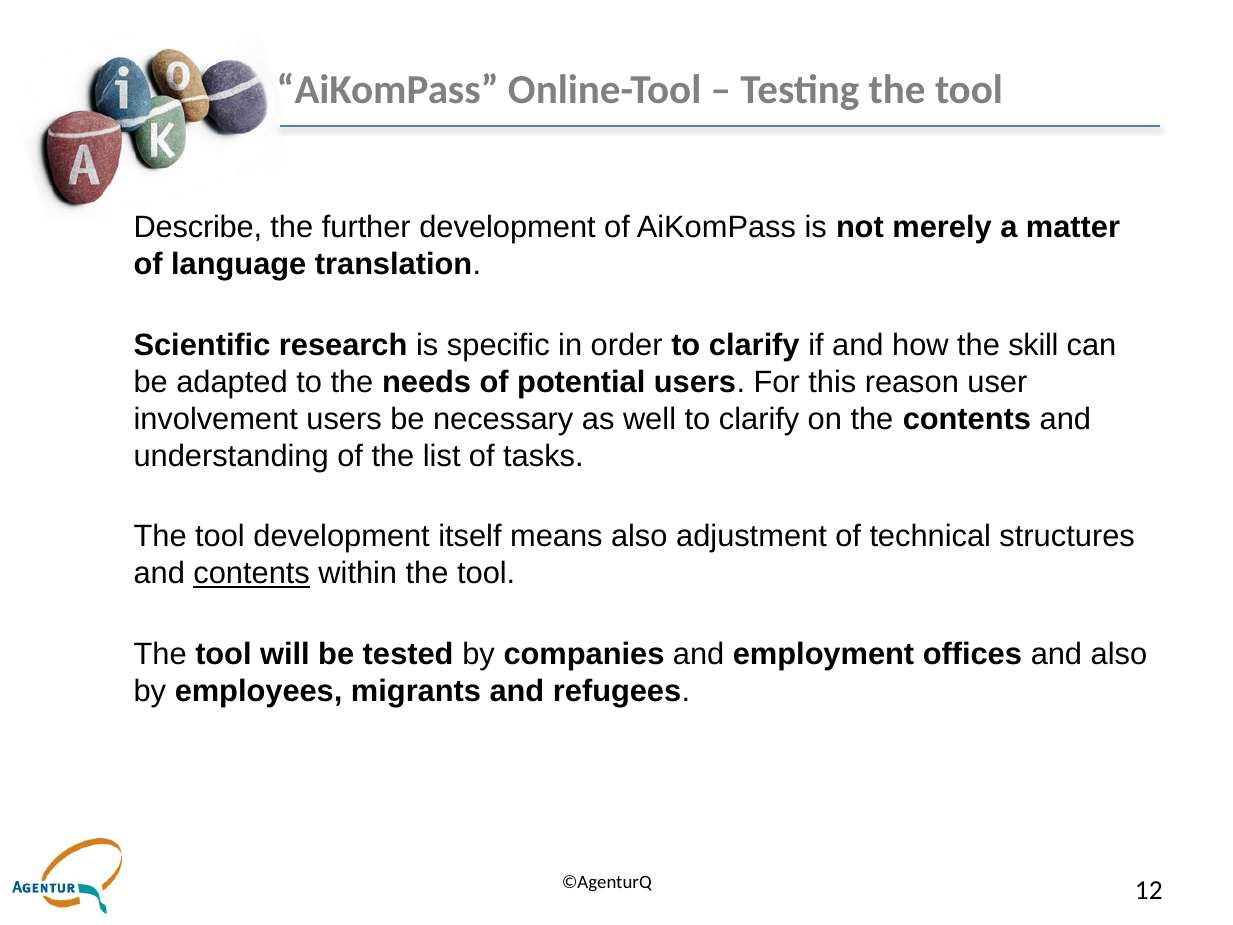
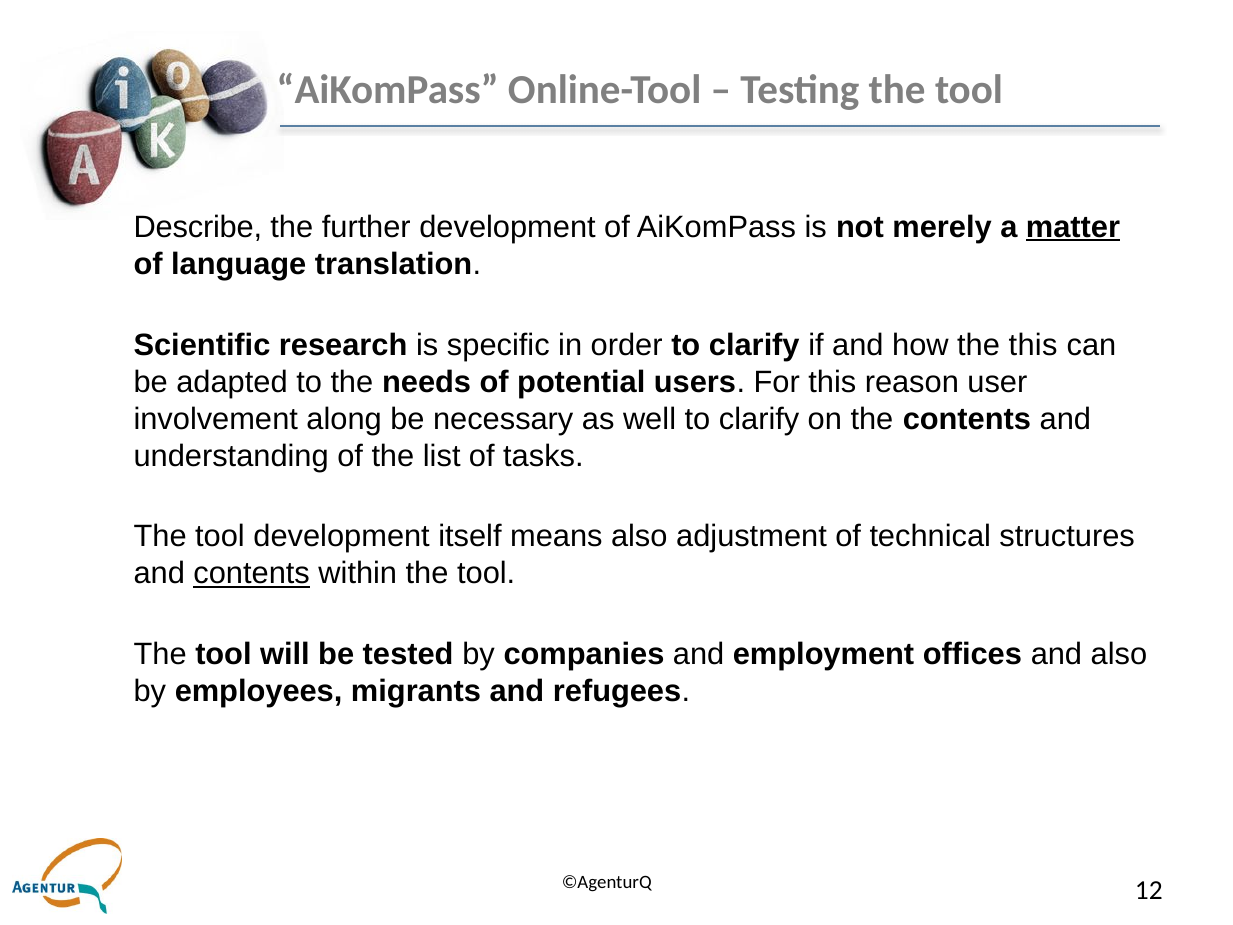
matter underline: none -> present
the skill: skill -> this
involvement users: users -> along
